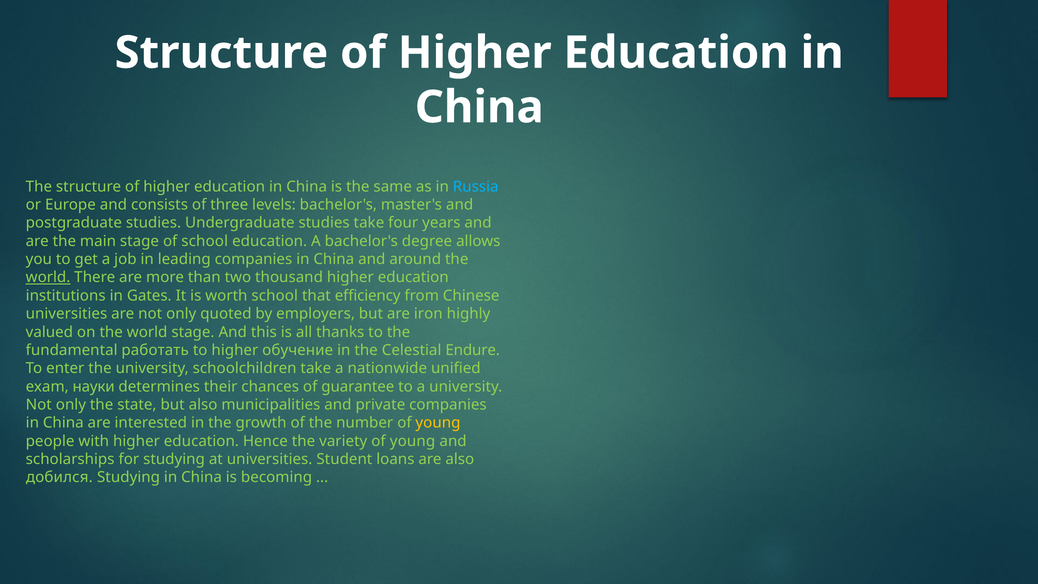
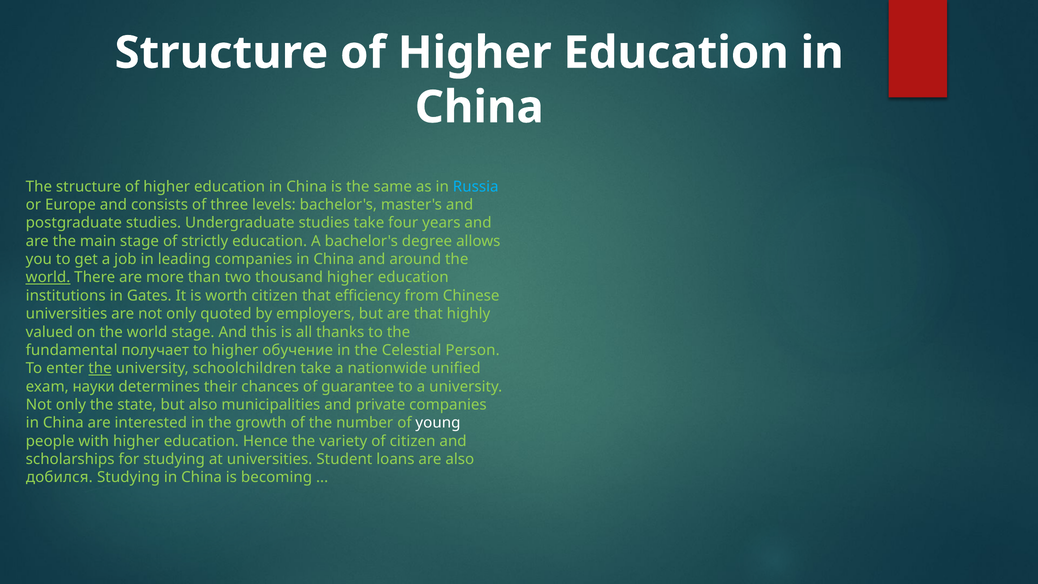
of school: school -> strictly
worth school: school -> citizen
are iron: iron -> that
работать: работать -> получает
Endure: Endure -> Person
the at (100, 368) underline: none -> present
young at (438, 423) colour: yellow -> white
variety of young: young -> citizen
